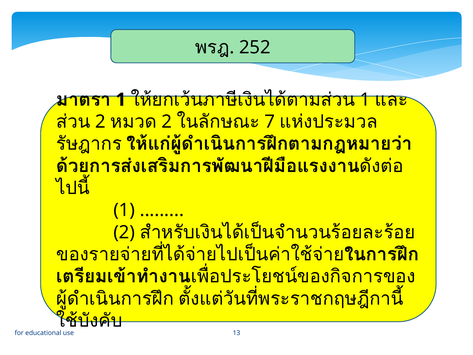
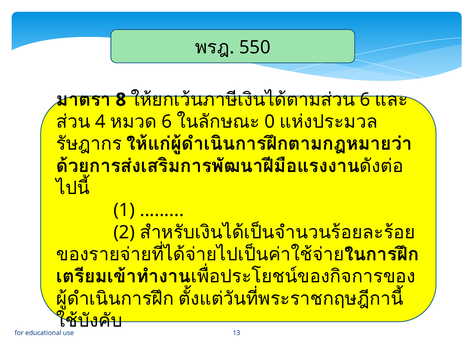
252: 252 -> 550
1 at (121, 100): 1 -> 8
1 at (365, 100): 1 -> 6
2 at (100, 122): 2 -> 4
2 at (167, 122): 2 -> 6
7: 7 -> 0
